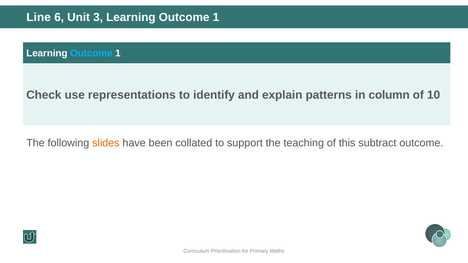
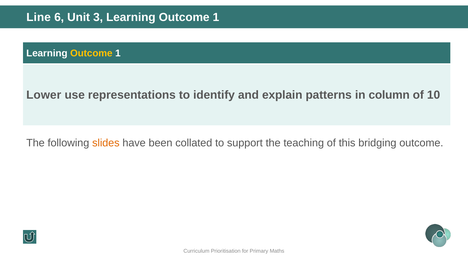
Outcome at (91, 53) colour: light blue -> yellow
Check: Check -> Lower
subtract: subtract -> bridging
